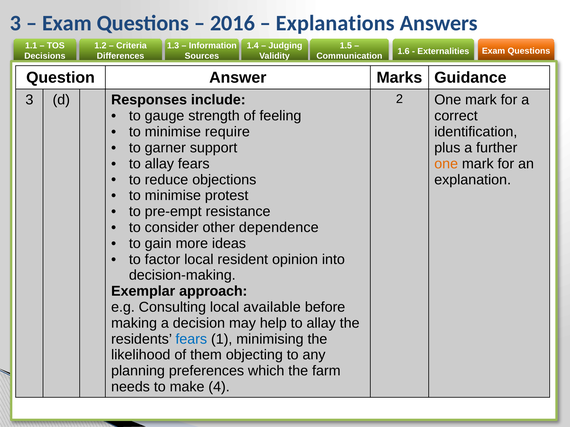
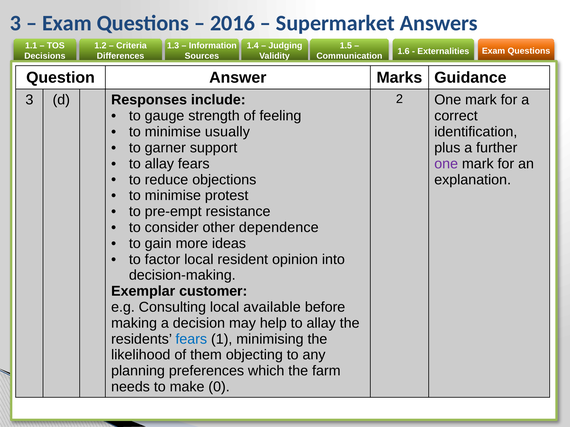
Explanations: Explanations -> Supermarket
require: require -> usually
one at (446, 164) colour: orange -> purple
approach: approach -> customer
4: 4 -> 0
